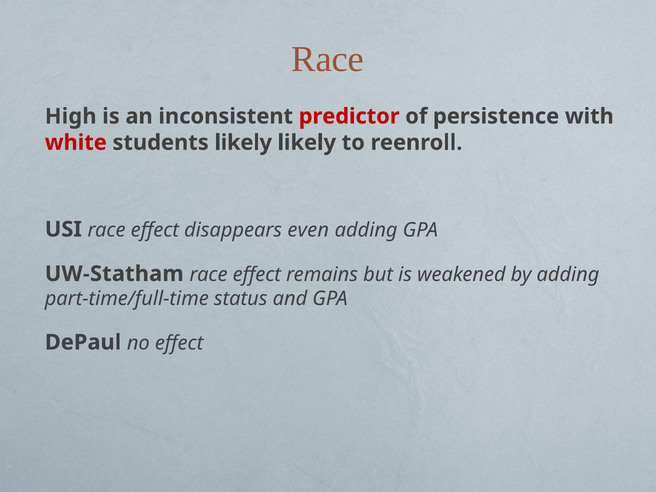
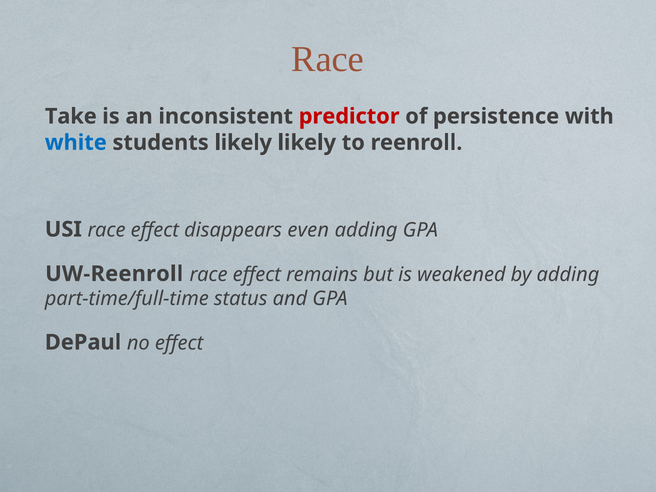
High: High -> Take
white colour: red -> blue
UW-Statham: UW-Statham -> UW-Reenroll
